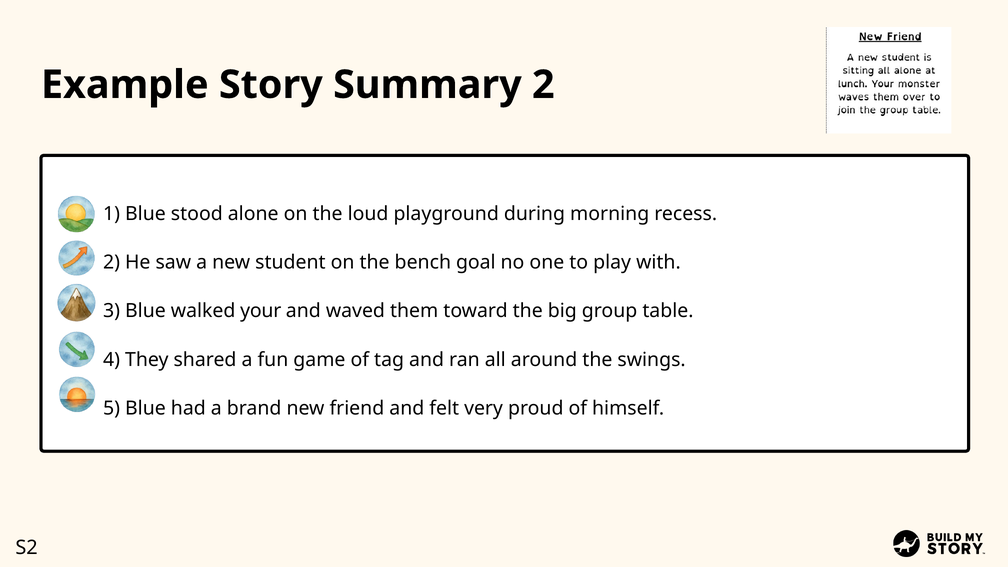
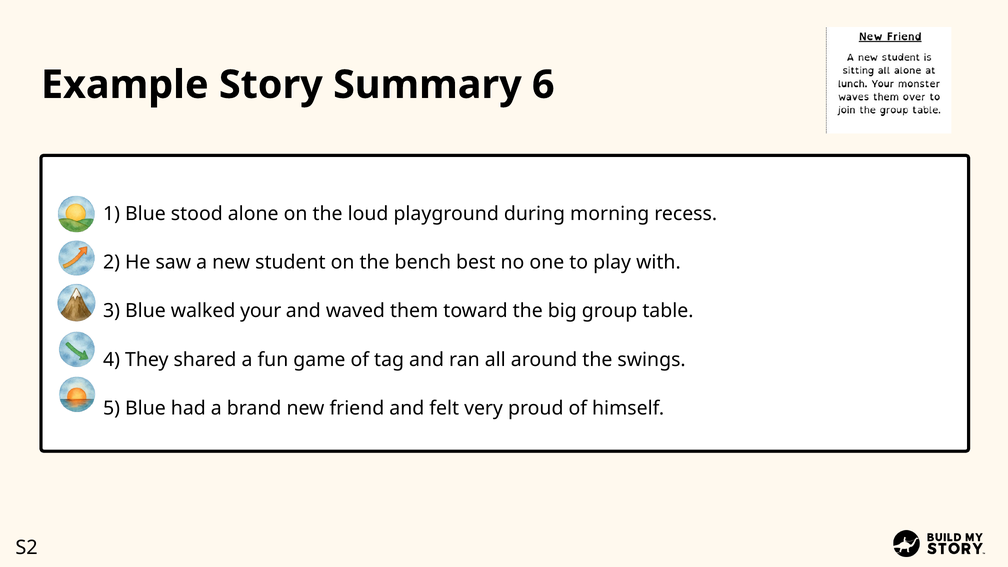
Summary 2: 2 -> 6
goal: goal -> best
